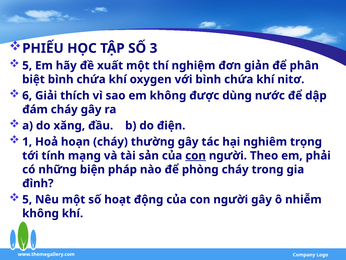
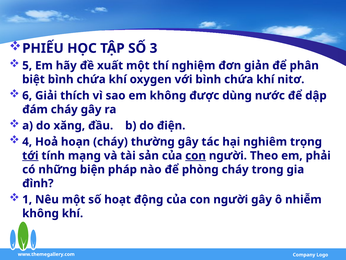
1: 1 -> 4
tới underline: none -> present
5 at (27, 199): 5 -> 1
